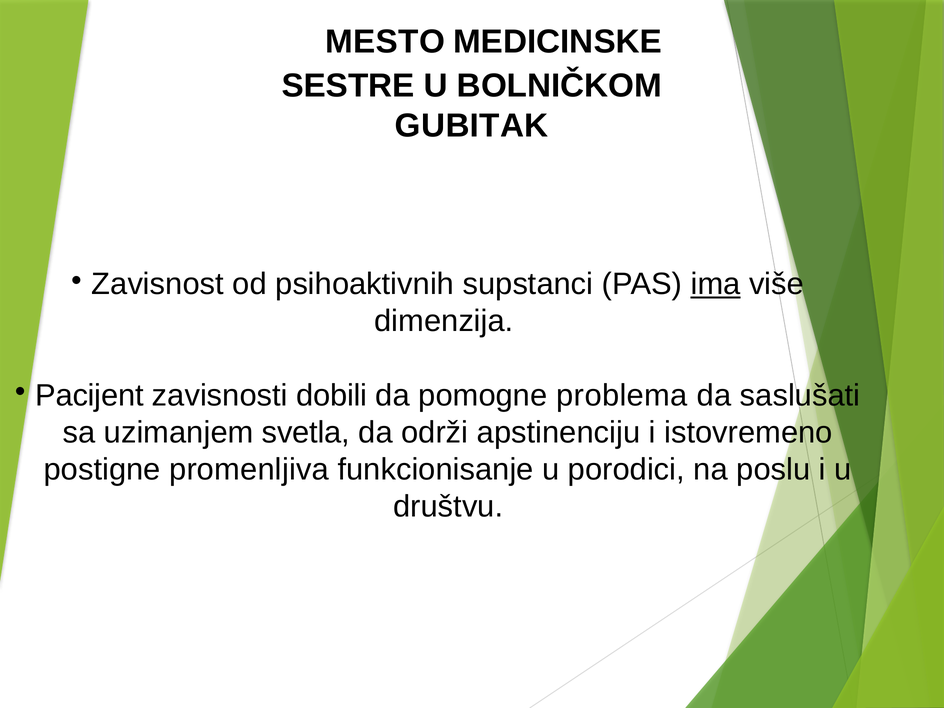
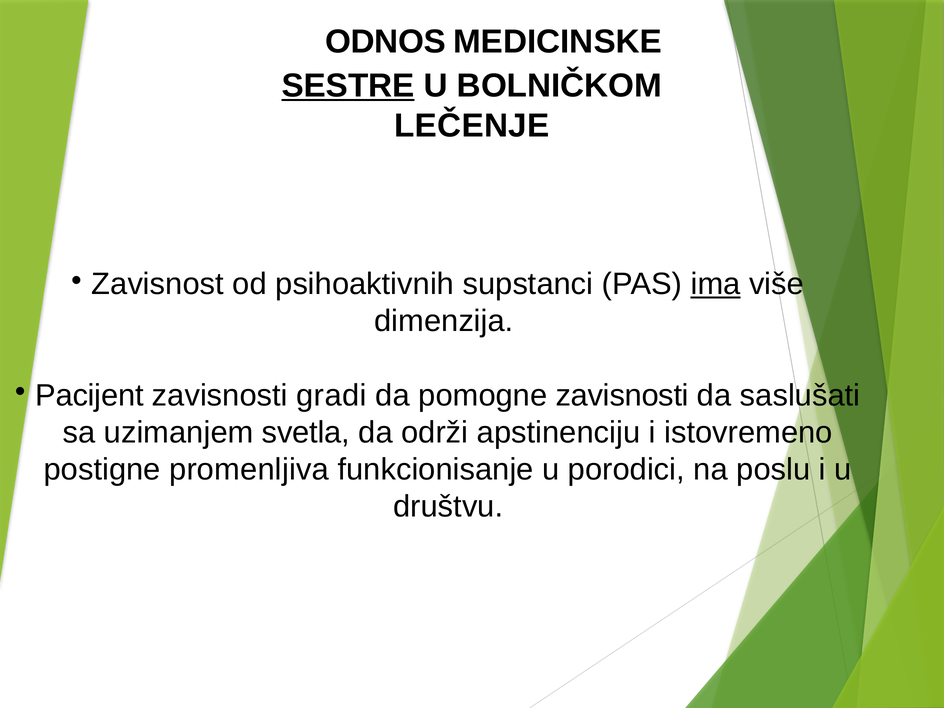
MESTO: MESTO -> ODNOS
SESTRE underline: none -> present
GUBITAK: GUBITAK -> LEČENJE
dobili: dobili -> gradi
pomogne problema: problema -> zavisnosti
